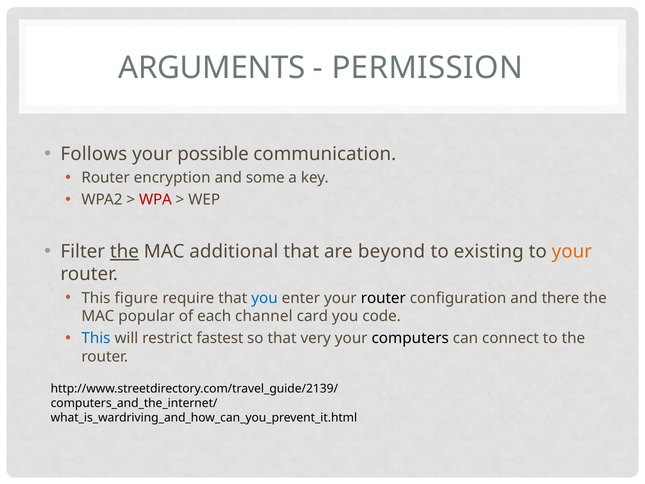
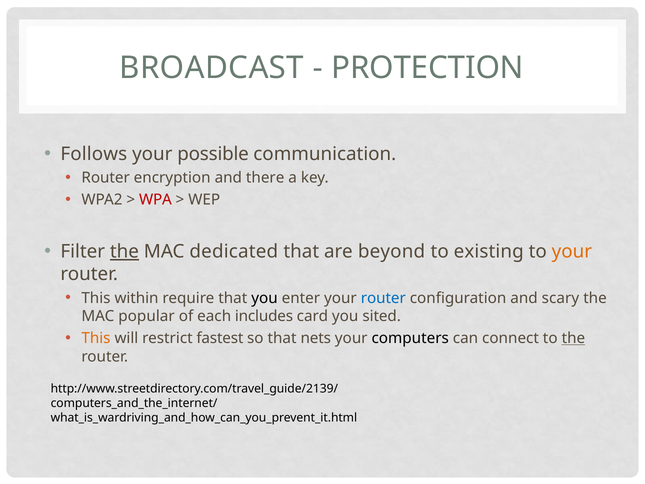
ARGUMENTS: ARGUMENTS -> BROADCAST
PERMISSION: PERMISSION -> PROTECTION
some: some -> there
additional: additional -> dedicated
figure: figure -> within
you at (264, 298) colour: blue -> black
router at (383, 298) colour: black -> blue
there: there -> scary
channel: channel -> includes
code: code -> sited
This at (96, 338) colour: blue -> orange
very: very -> nets
the at (573, 338) underline: none -> present
